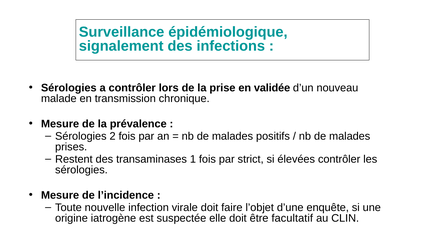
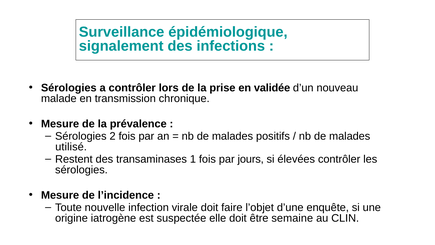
prises: prises -> utilisé
strict: strict -> jours
facultatif: facultatif -> semaine
